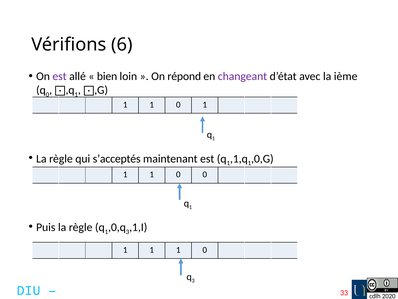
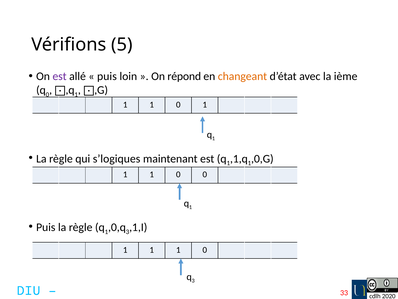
6: 6 -> 5
bien at (107, 76): bien -> puis
changeant colour: purple -> orange
s’acceptés: s’acceptés -> s’logiques
